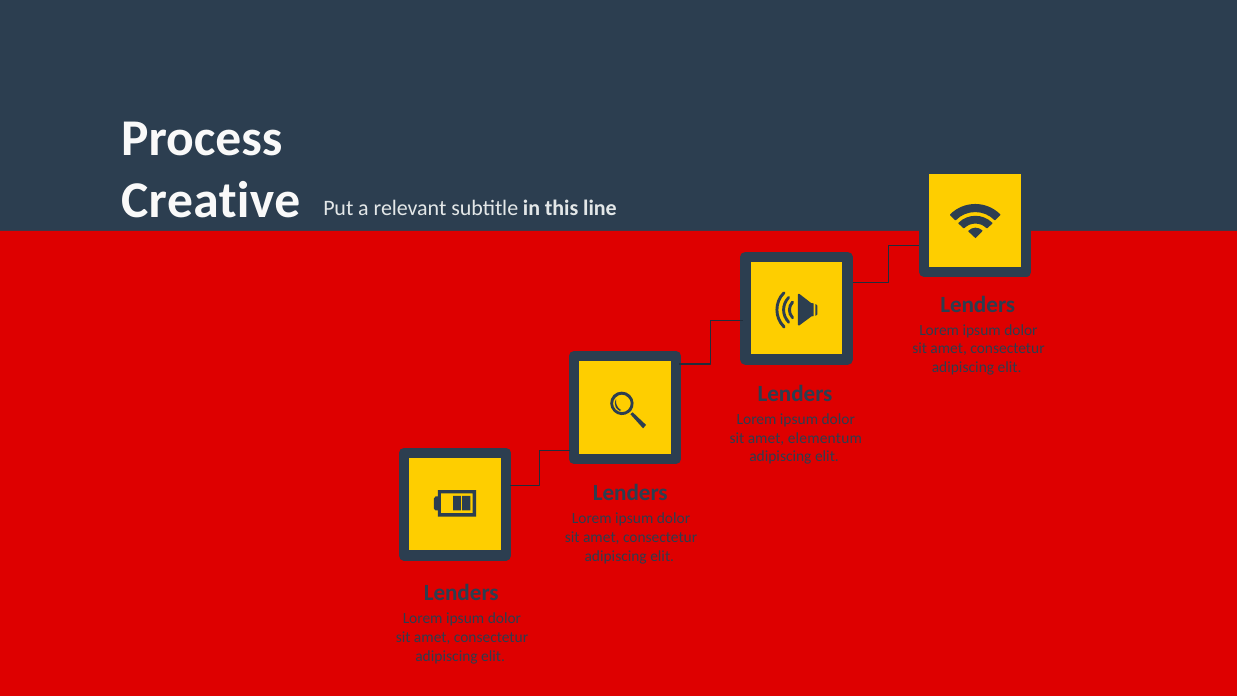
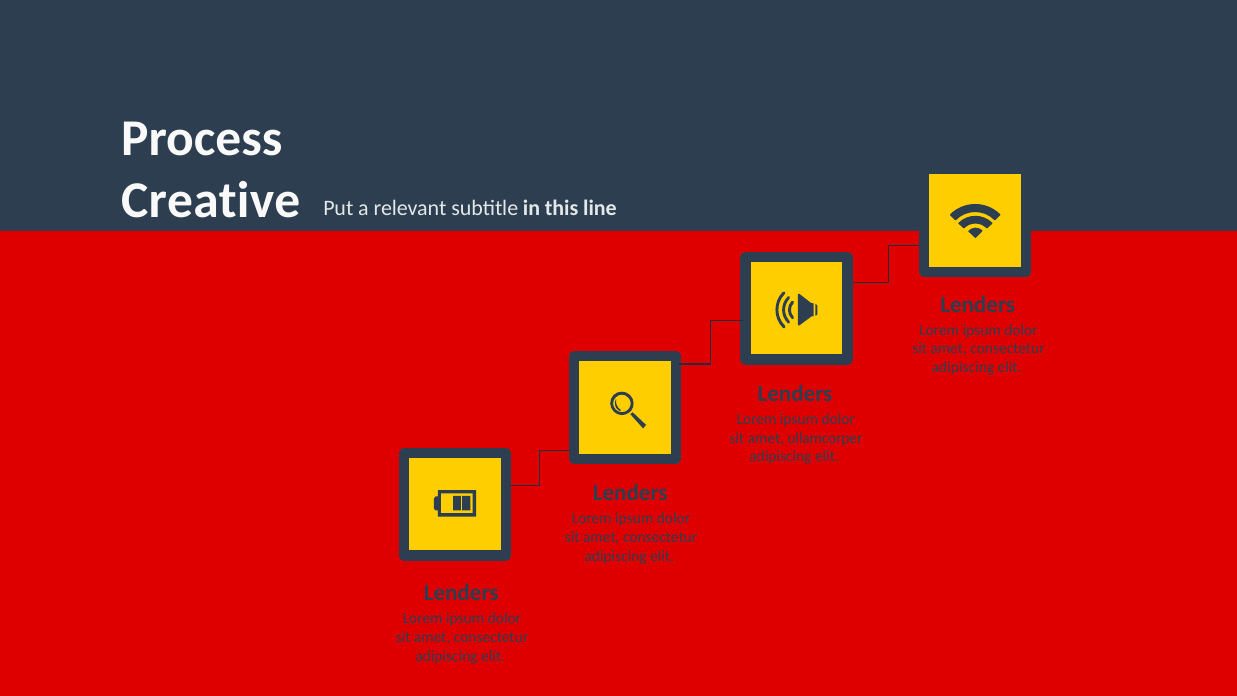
elementum: elementum -> ullamcorper
